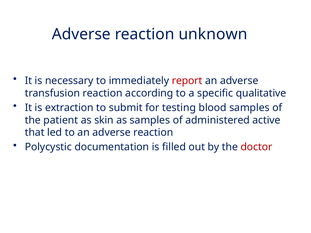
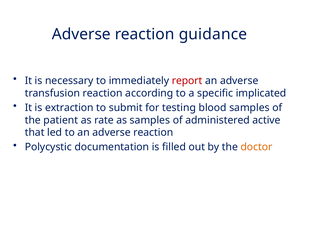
unknown: unknown -> guidance
qualitative: qualitative -> implicated
skin: skin -> rate
doctor colour: red -> orange
